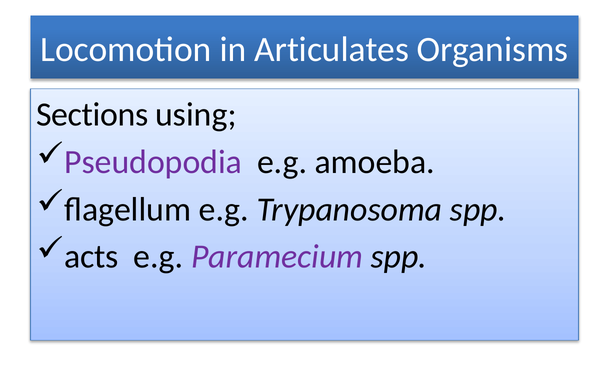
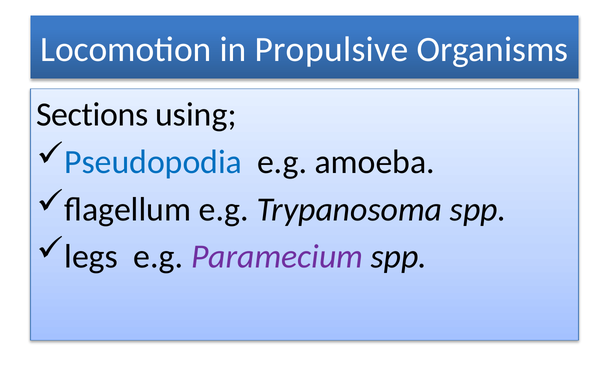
Articulates: Articulates -> Propulsive
Pseudopodia colour: purple -> blue
acts: acts -> legs
